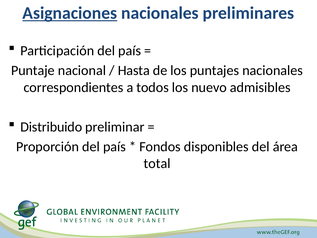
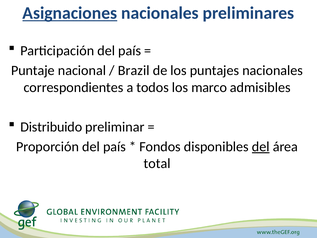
Hasta: Hasta -> Brazil
nuevo: nuevo -> marco
del at (261, 146) underline: none -> present
